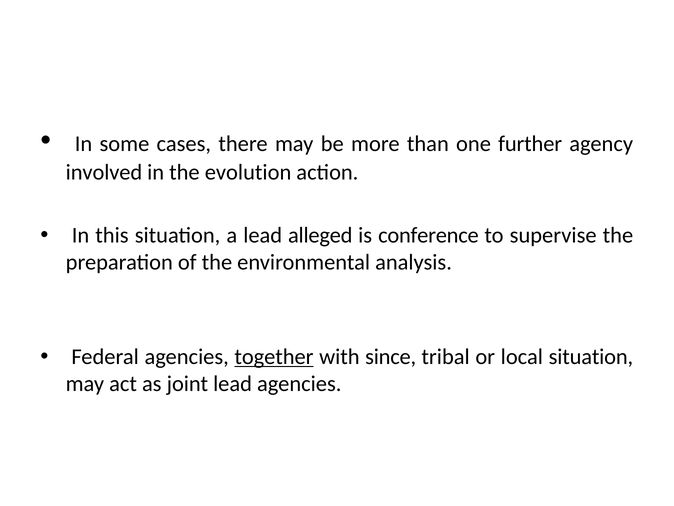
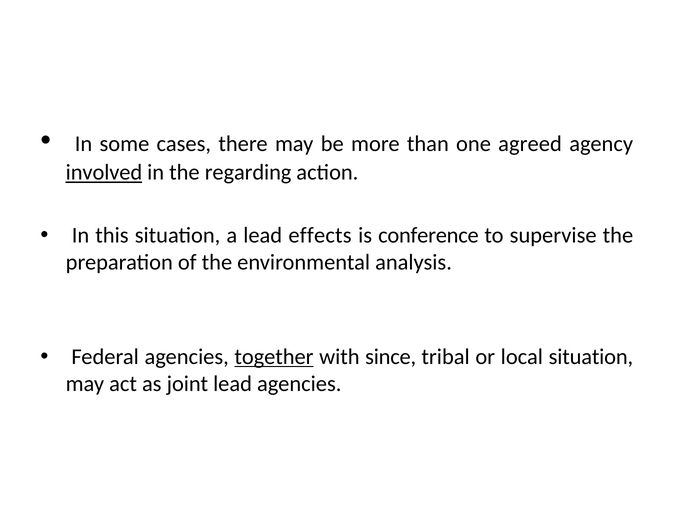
further: further -> agreed
involved underline: none -> present
evolution: evolution -> regarding
alleged: alleged -> effects
